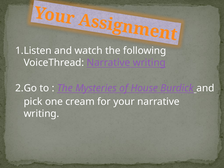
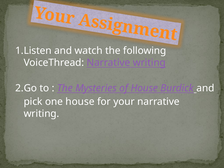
one cream: cream -> house
